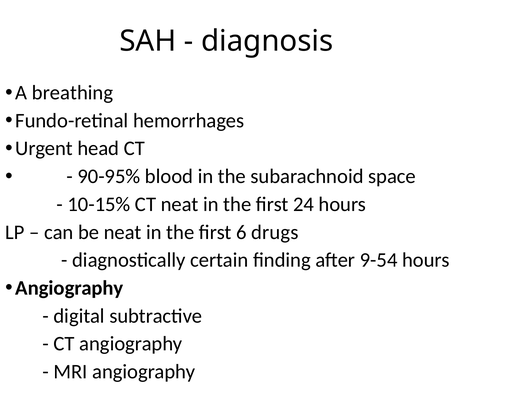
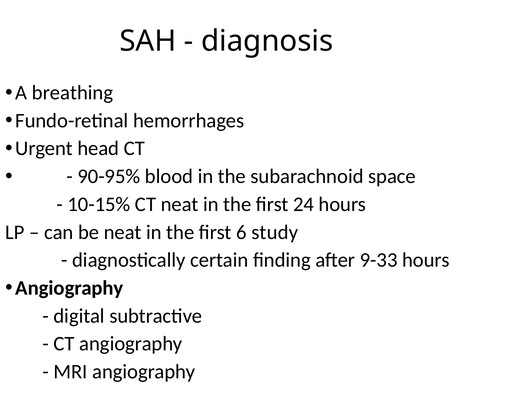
drugs: drugs -> study
9-54: 9-54 -> 9-33
